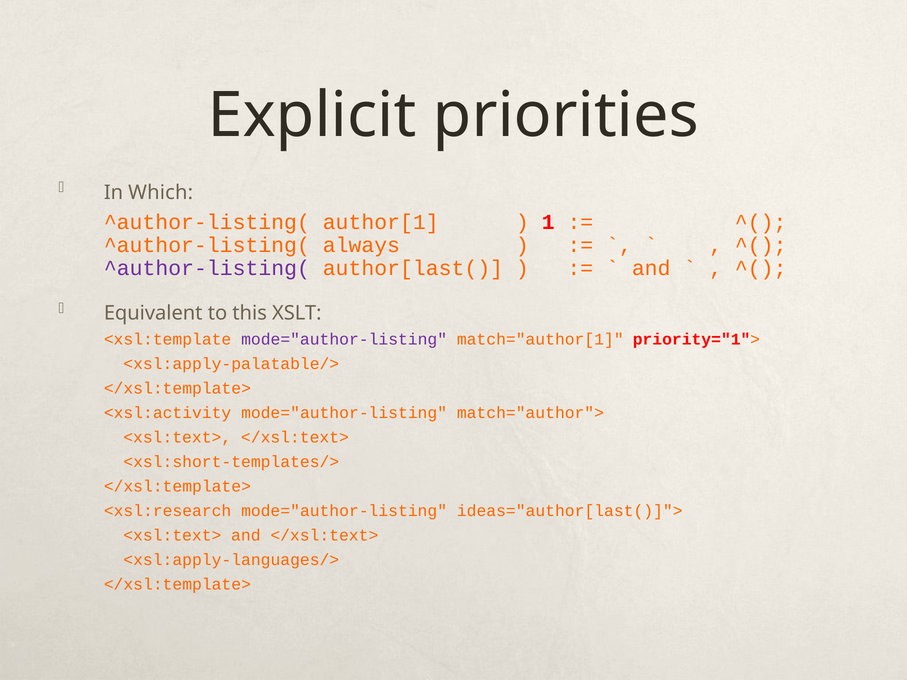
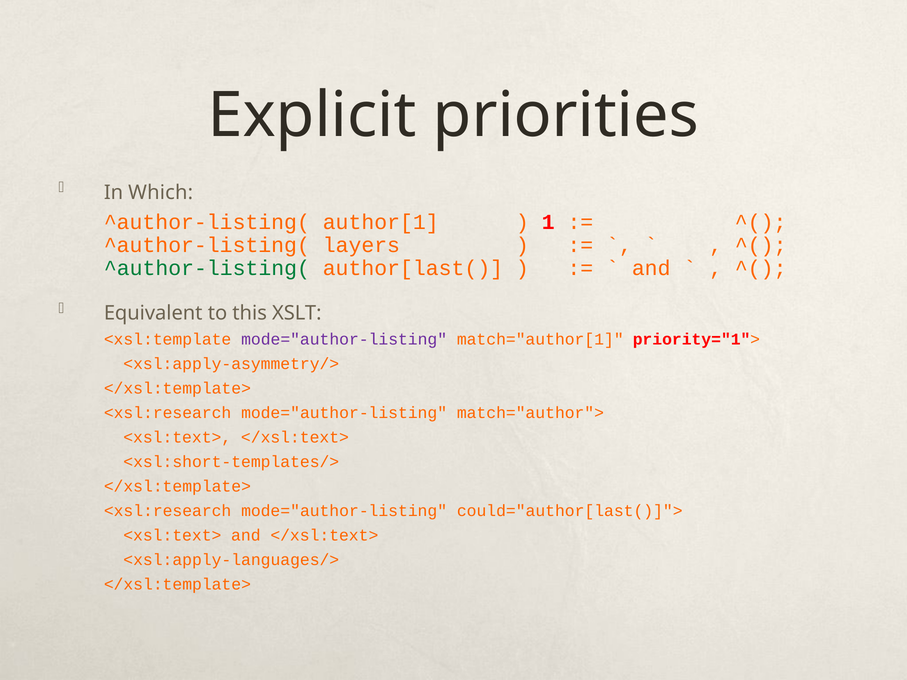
always: always -> layers
^author-listing( at (207, 268) colour: purple -> green
<xsl:apply-palatable/>: <xsl:apply-palatable/> -> <xsl:apply-asymmetry/>
<xsl:activity at (168, 413): <xsl:activity -> <xsl:research
ideas="author[last()]">: ideas="author[last()]"> -> could="author[last()]">
